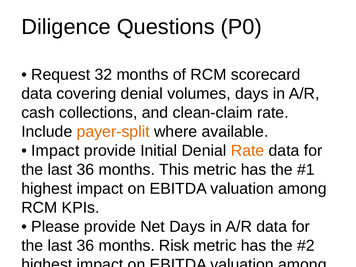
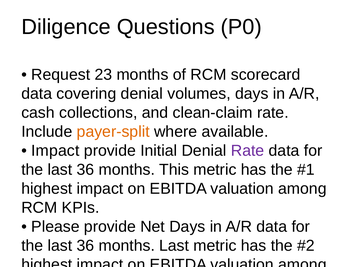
32: 32 -> 23
Rate at (248, 151) colour: orange -> purple
months Risk: Risk -> Last
